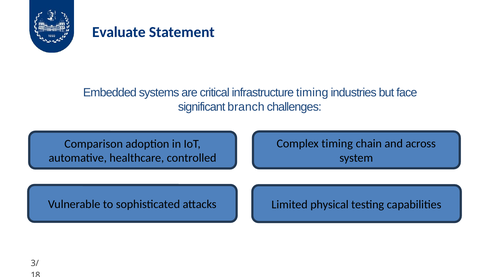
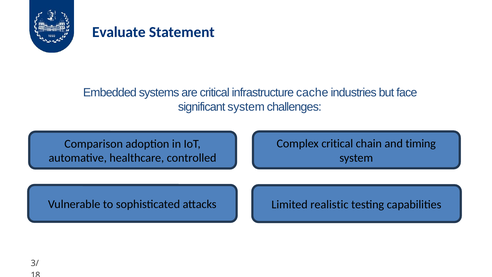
infrastructure timing: timing -> cache
significant branch: branch -> system
Complex timing: timing -> critical
across: across -> timing
physical: physical -> realistic
